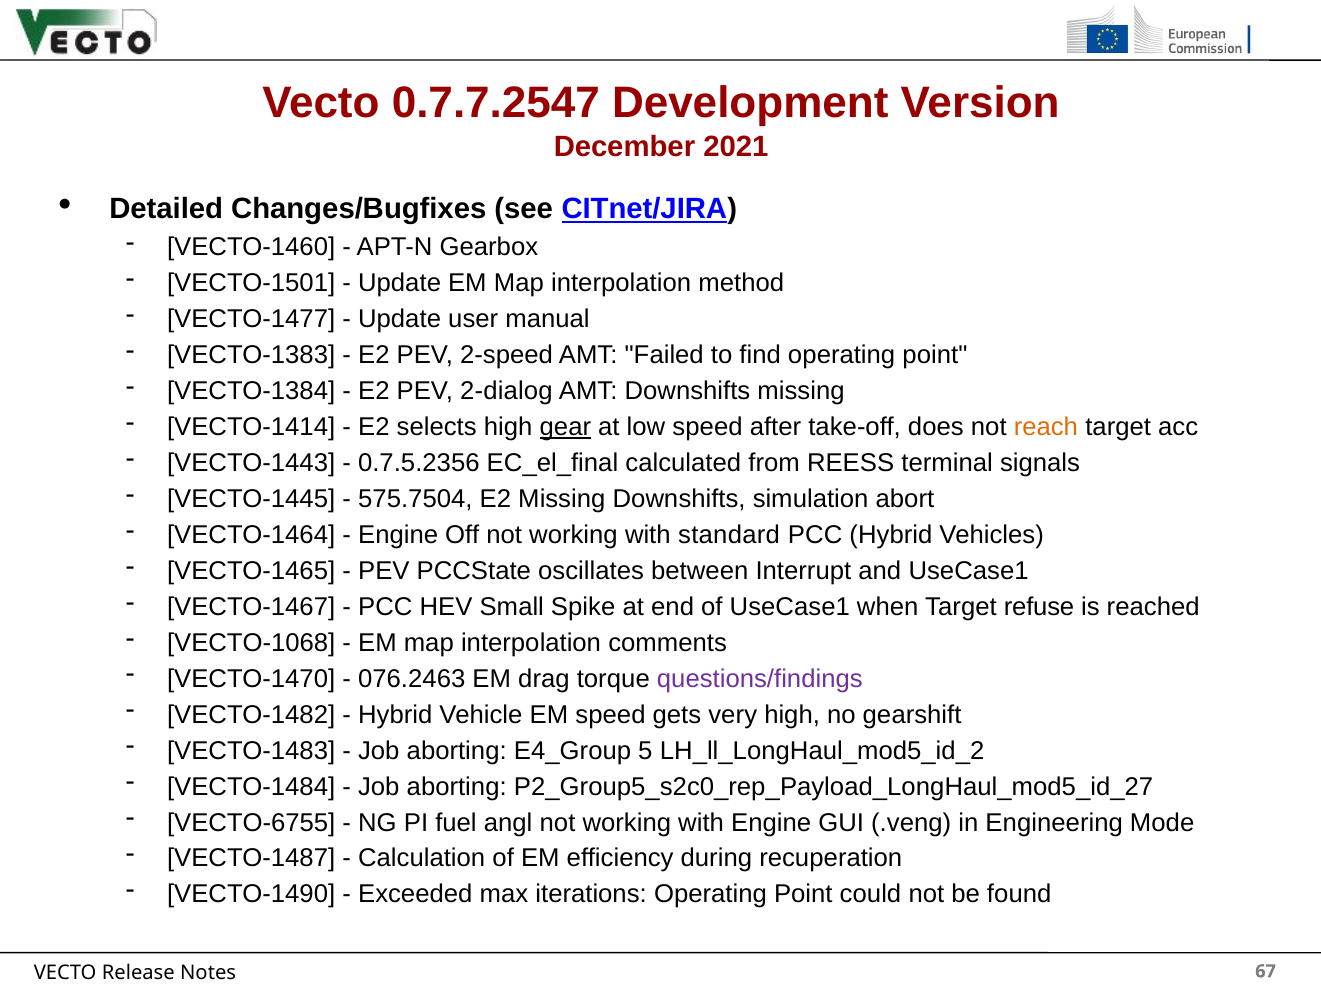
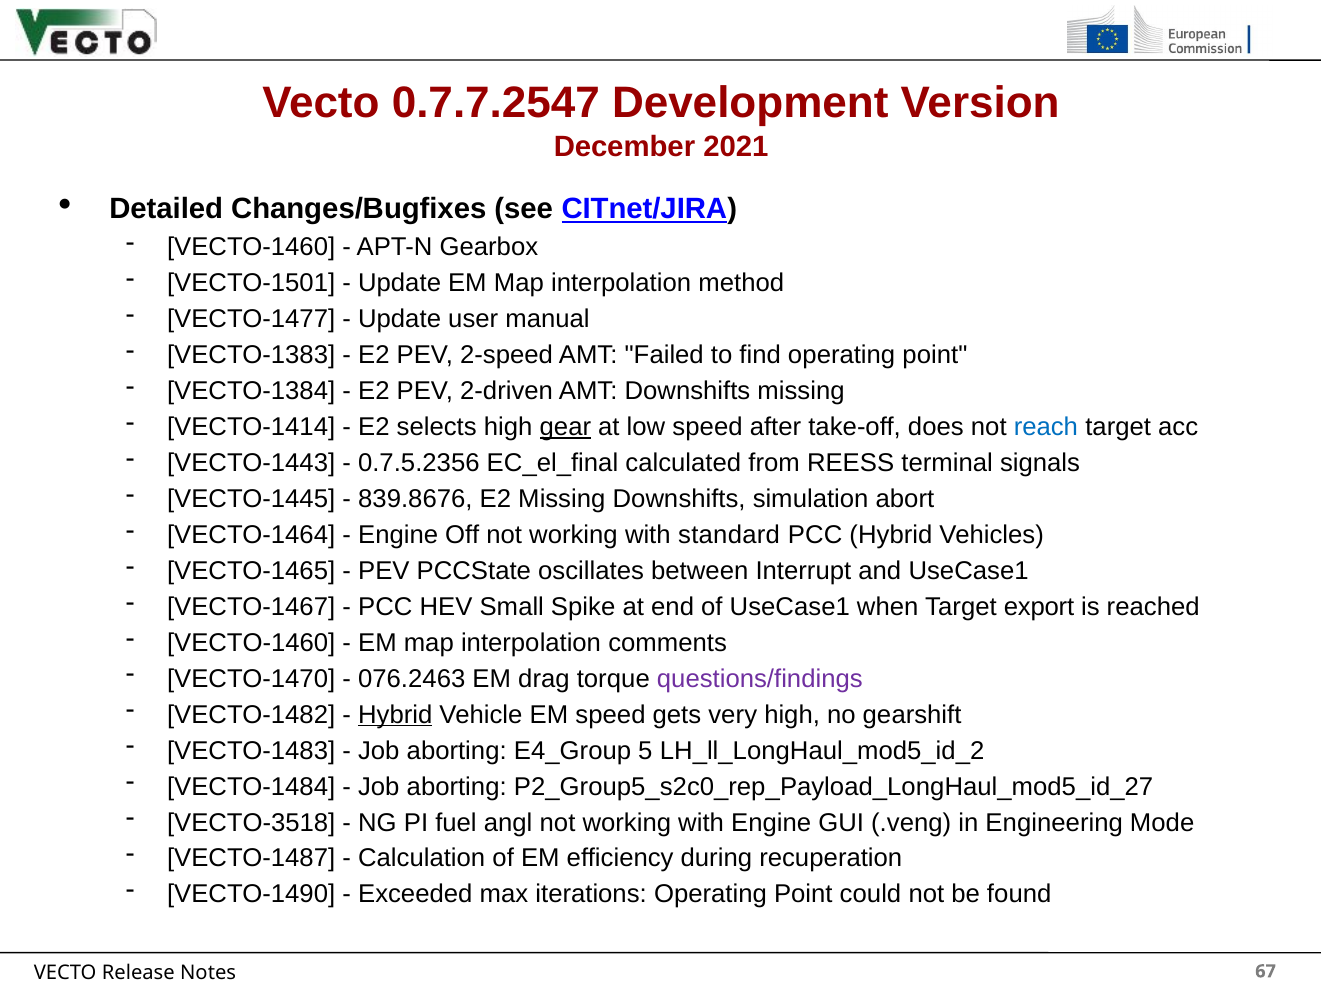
2-dialog: 2-dialog -> 2-driven
reach colour: orange -> blue
575.7504: 575.7504 -> 839.8676
refuse: refuse -> export
VECTO-1068 at (251, 643): VECTO-1068 -> VECTO-1460
Hybrid at (395, 715) underline: none -> present
VECTO-6755: VECTO-6755 -> VECTO-3518
